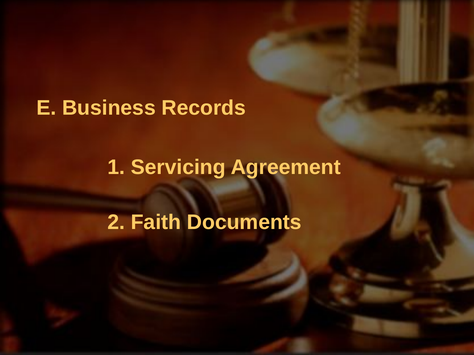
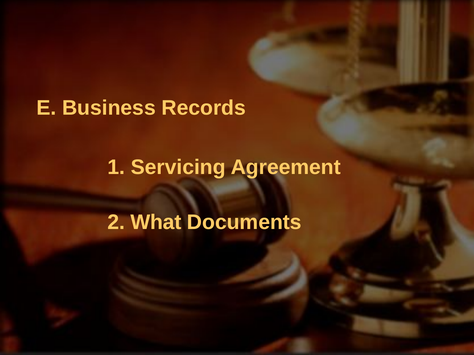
Faith: Faith -> What
